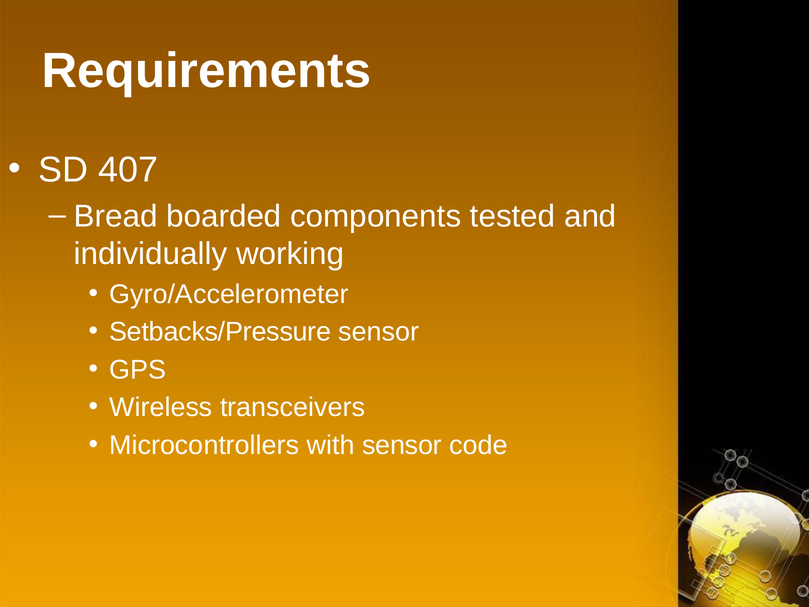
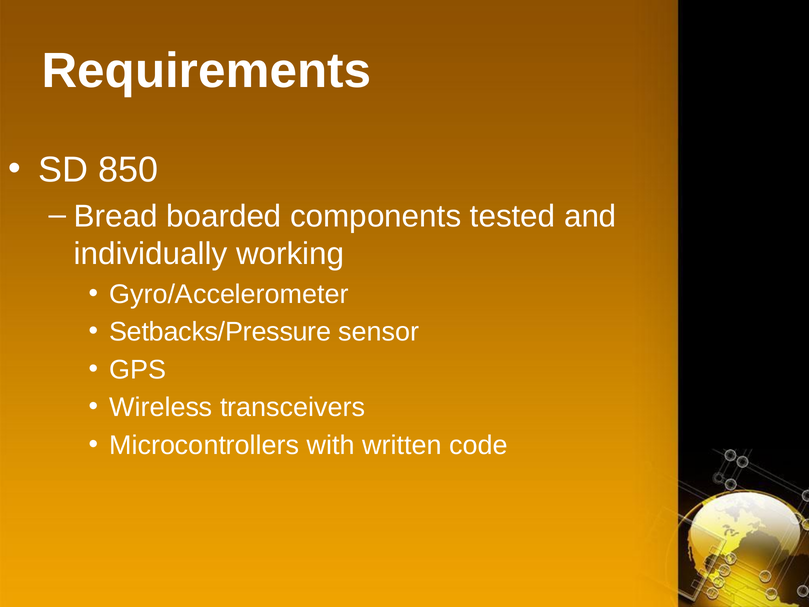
407: 407 -> 850
with sensor: sensor -> written
